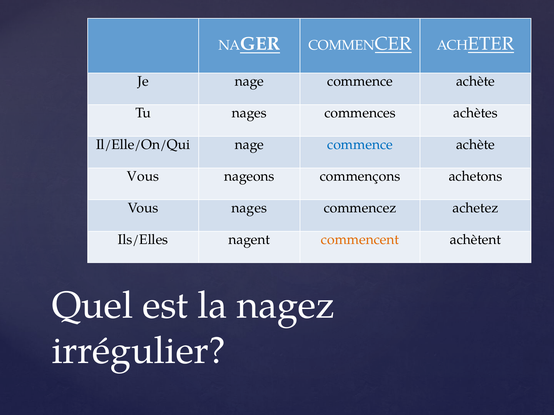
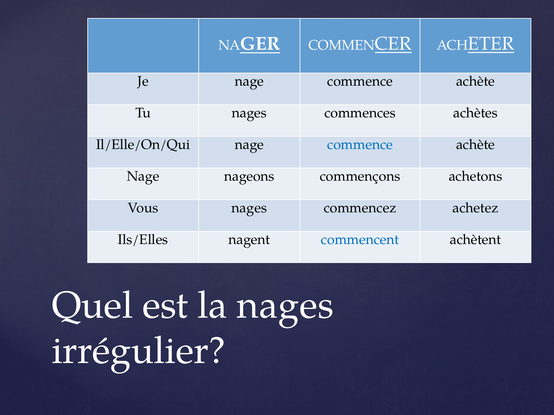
Vous at (143, 176): Vous -> Nage
commencent colour: orange -> blue
la nagez: nagez -> nages
